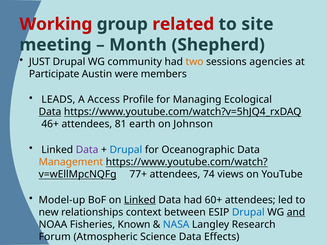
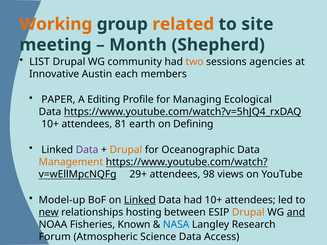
Working colour: red -> orange
related colour: red -> orange
JUST: JUST -> LIST
Participate: Participate -> Innovative
were: were -> each
LEADS: LEADS -> PAPER
Access: Access -> Editing
Data at (50, 112) underline: present -> none
46+ at (50, 124): 46+ -> 10+
Johnson: Johnson -> Defining
Drupal at (126, 150) colour: blue -> orange
77+: 77+ -> 29+
74: 74 -> 98
had 60+: 60+ -> 10+
new underline: none -> present
context: context -> hosting
Drupal at (248, 212) colour: blue -> orange
Effects: Effects -> Access
